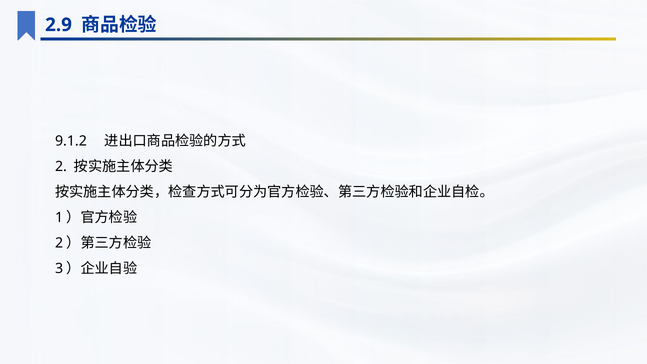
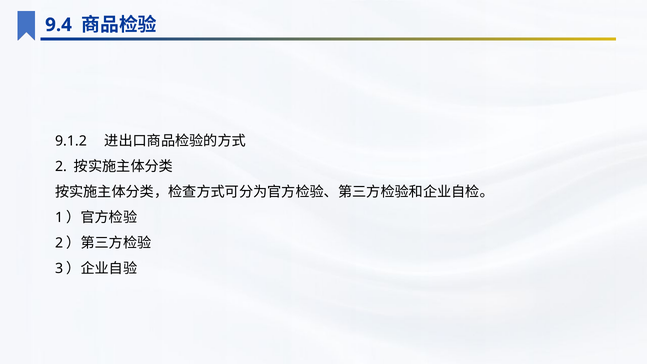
2.9: 2.9 -> 9.4
